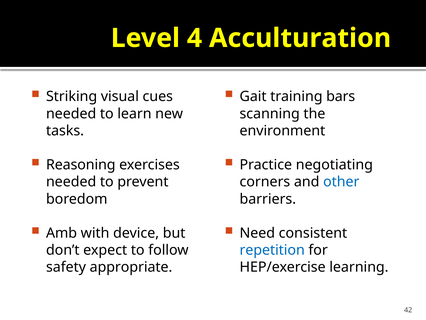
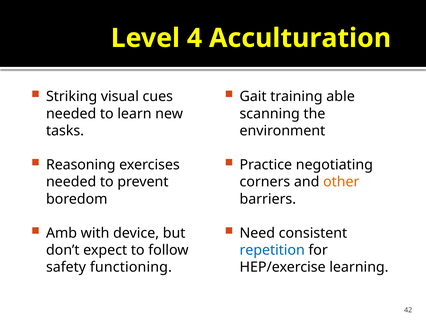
bars: bars -> able
other colour: blue -> orange
appropriate: appropriate -> functioning
